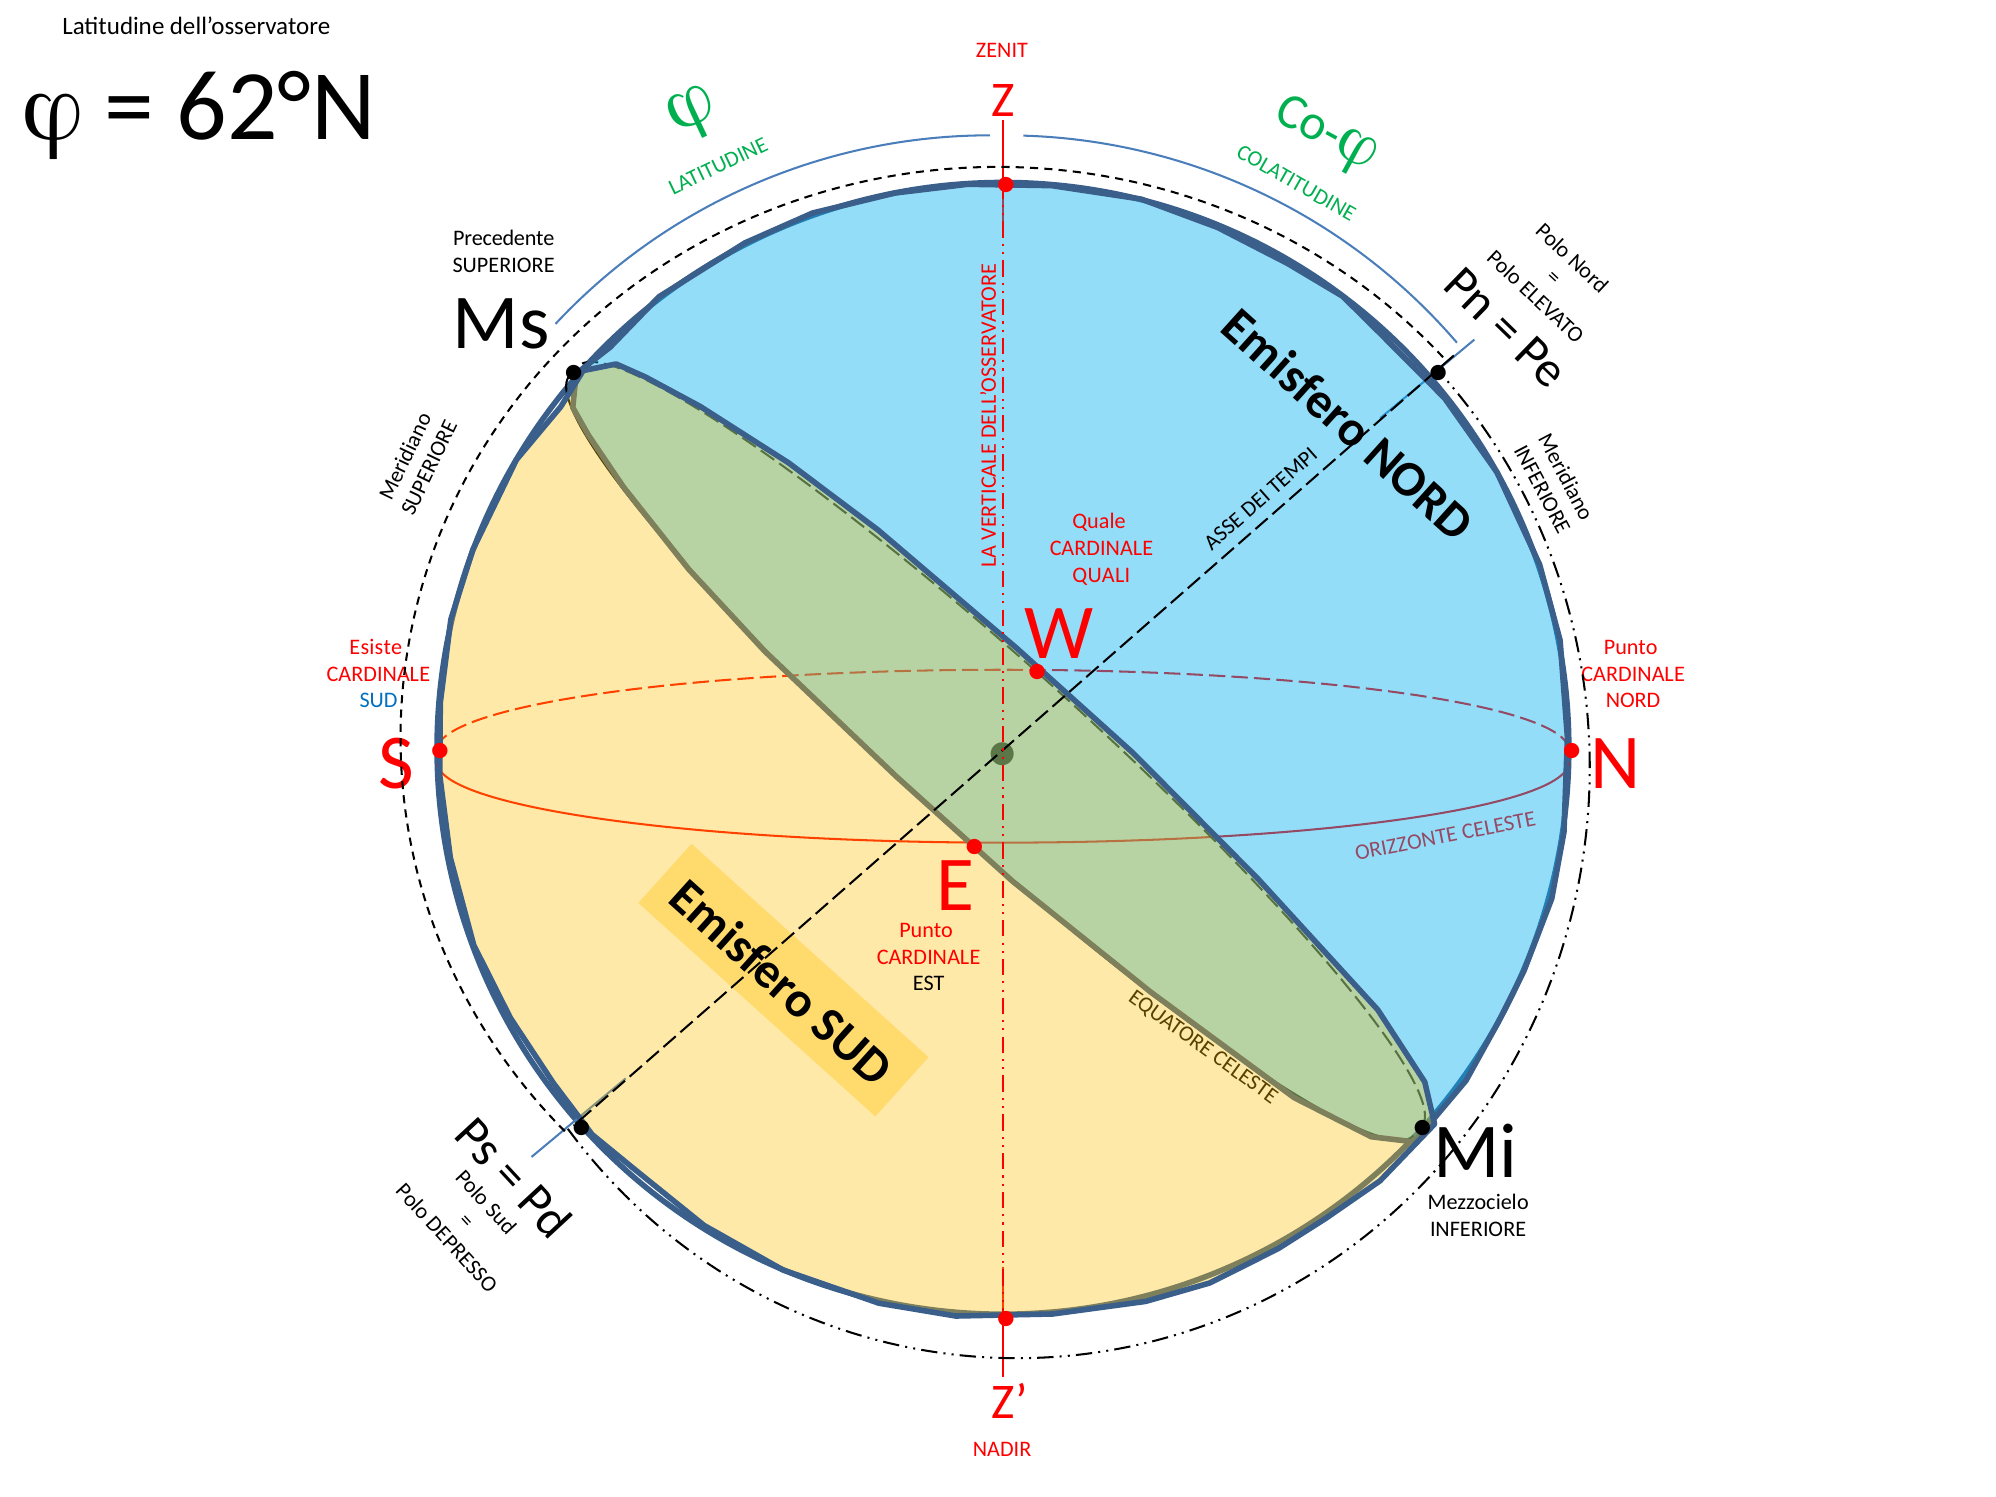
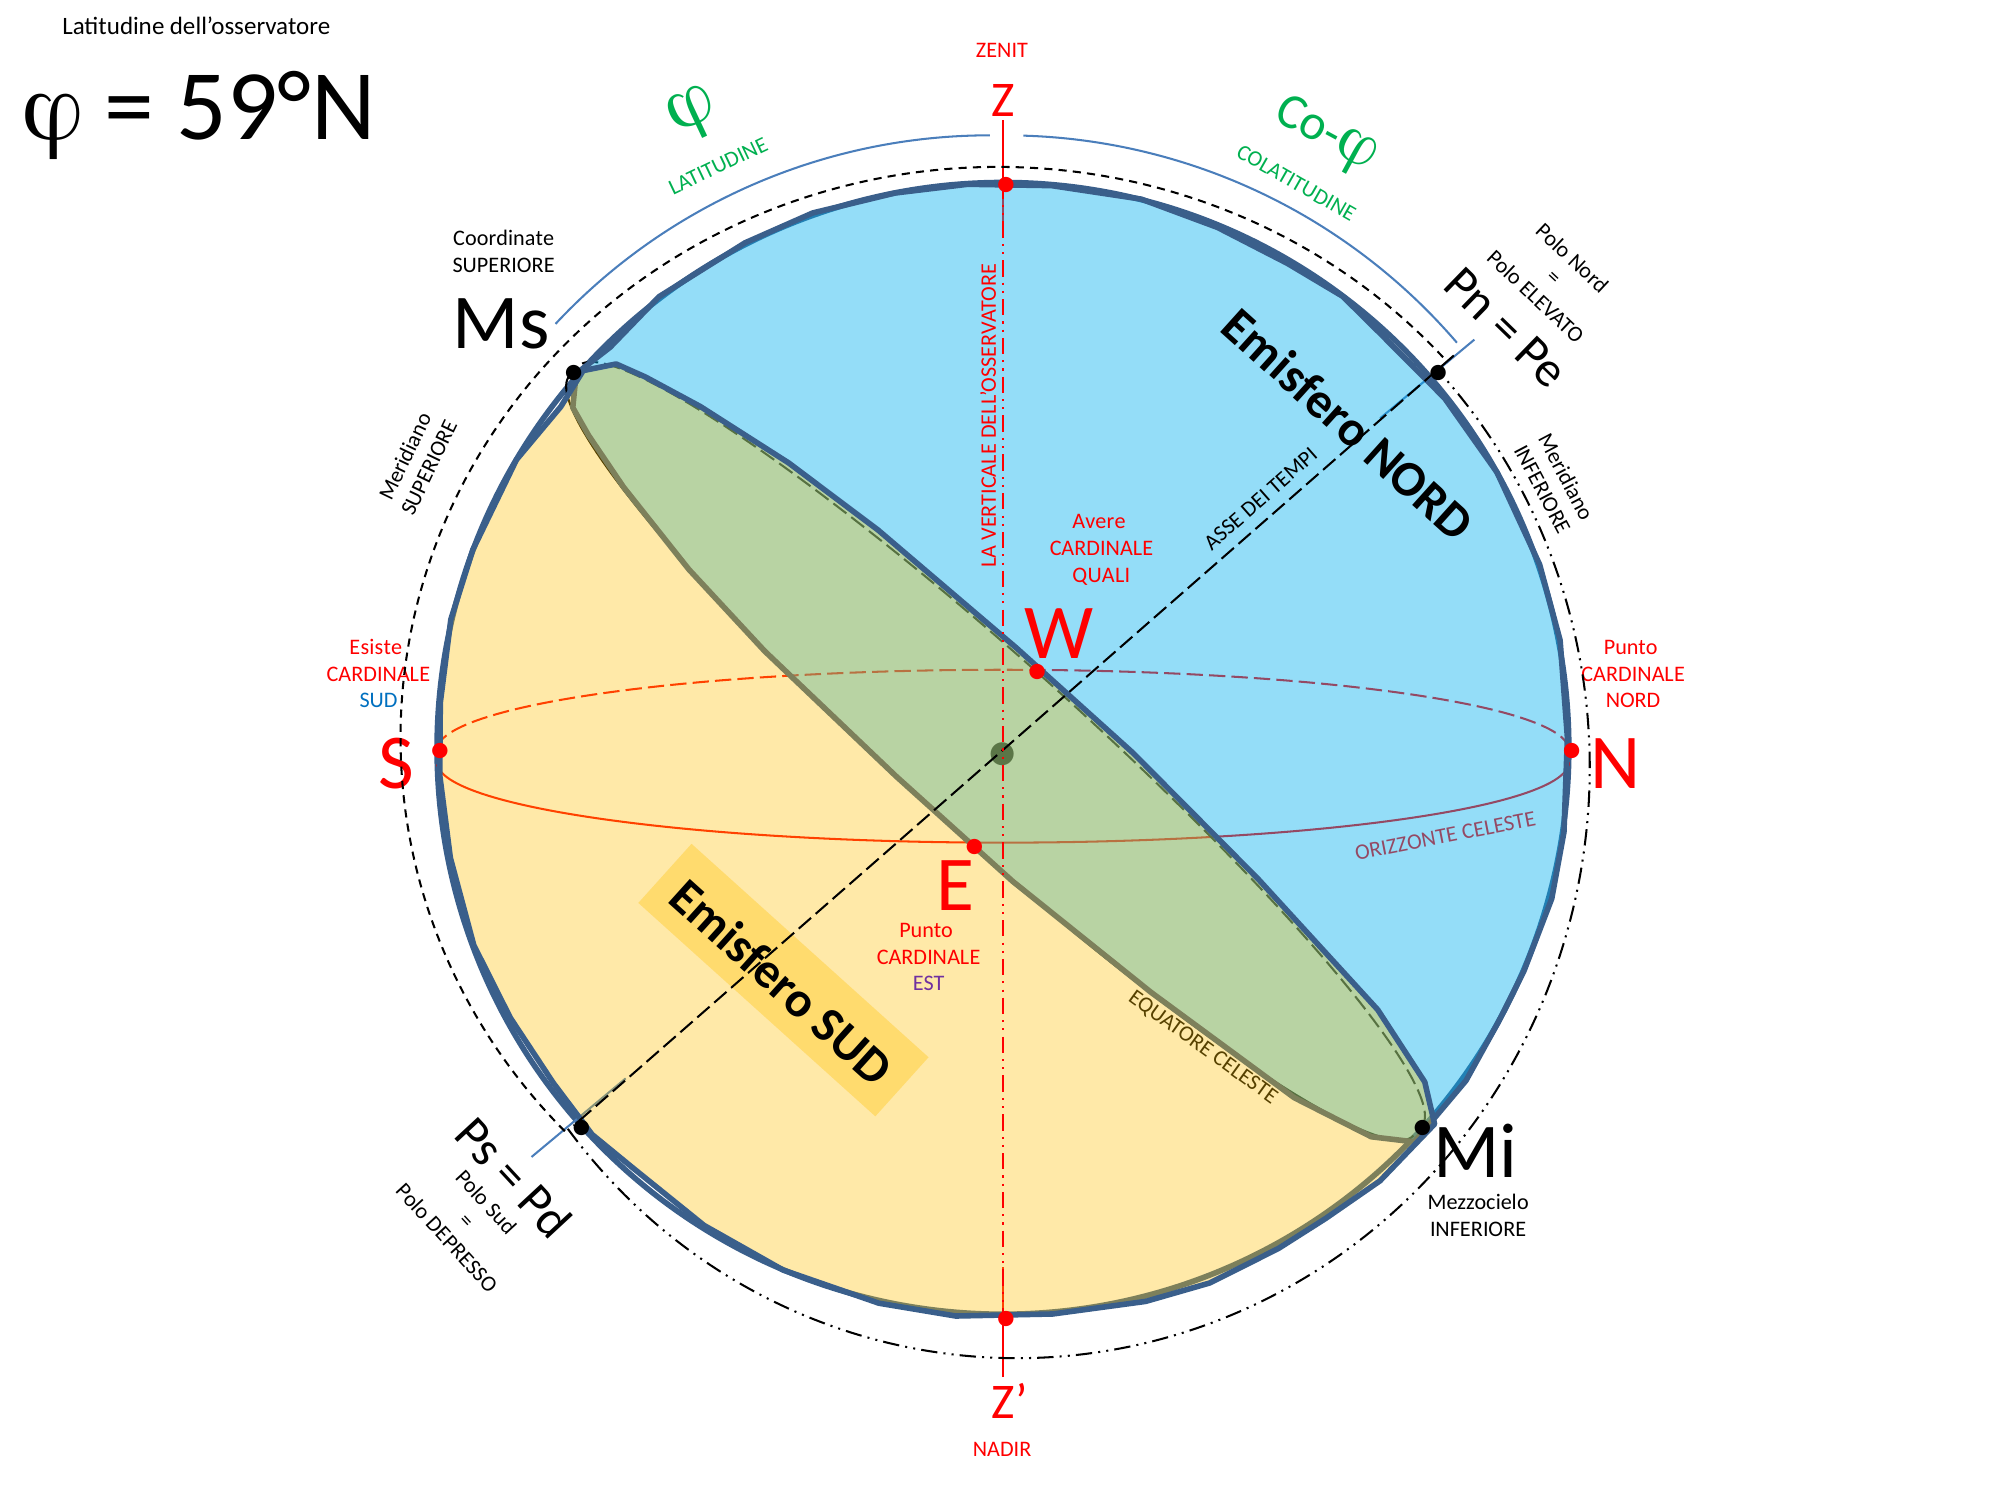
62°N: 62°N -> 59°N
Precedente: Precedente -> Coordinate
Quale: Quale -> Avere
EST colour: black -> purple
